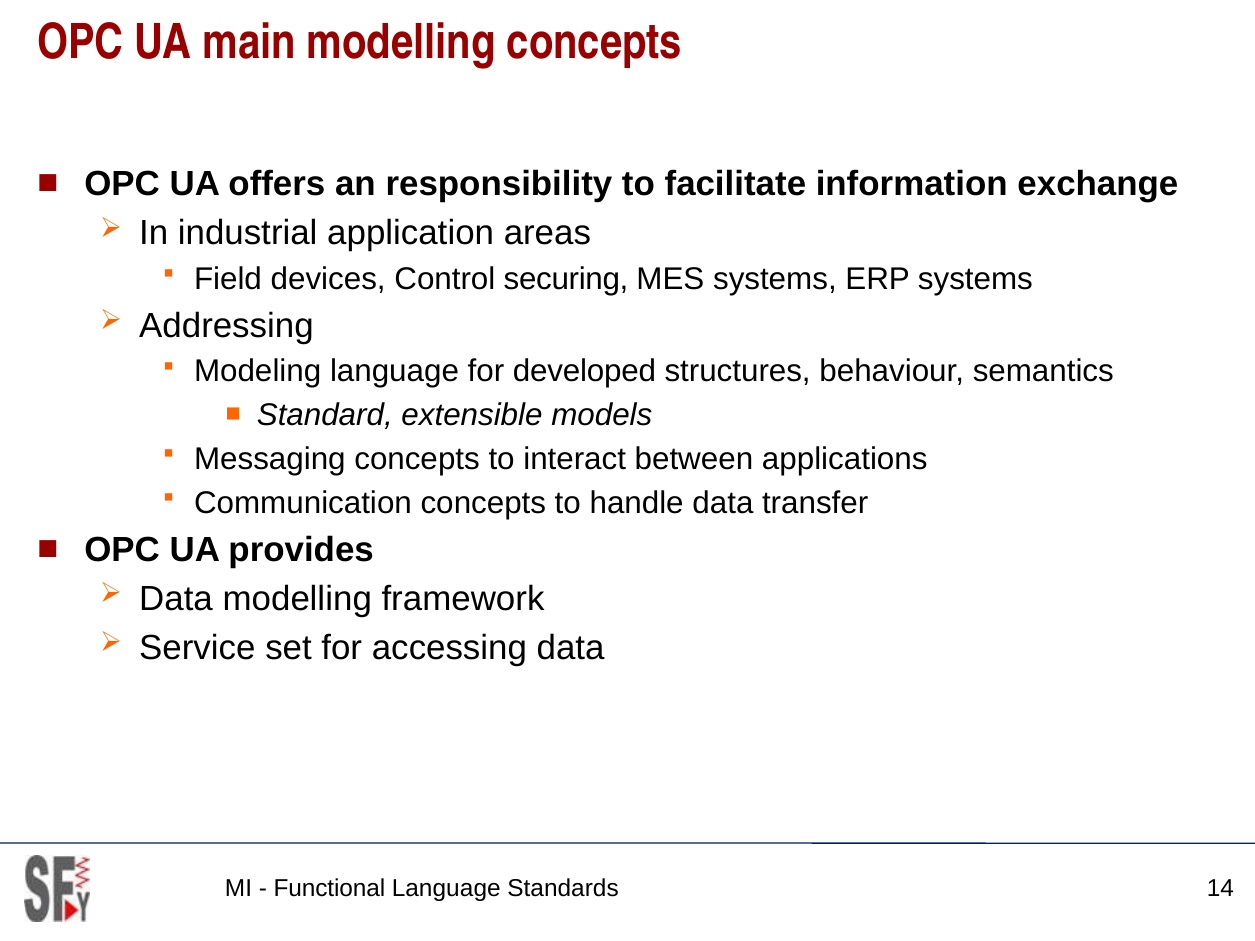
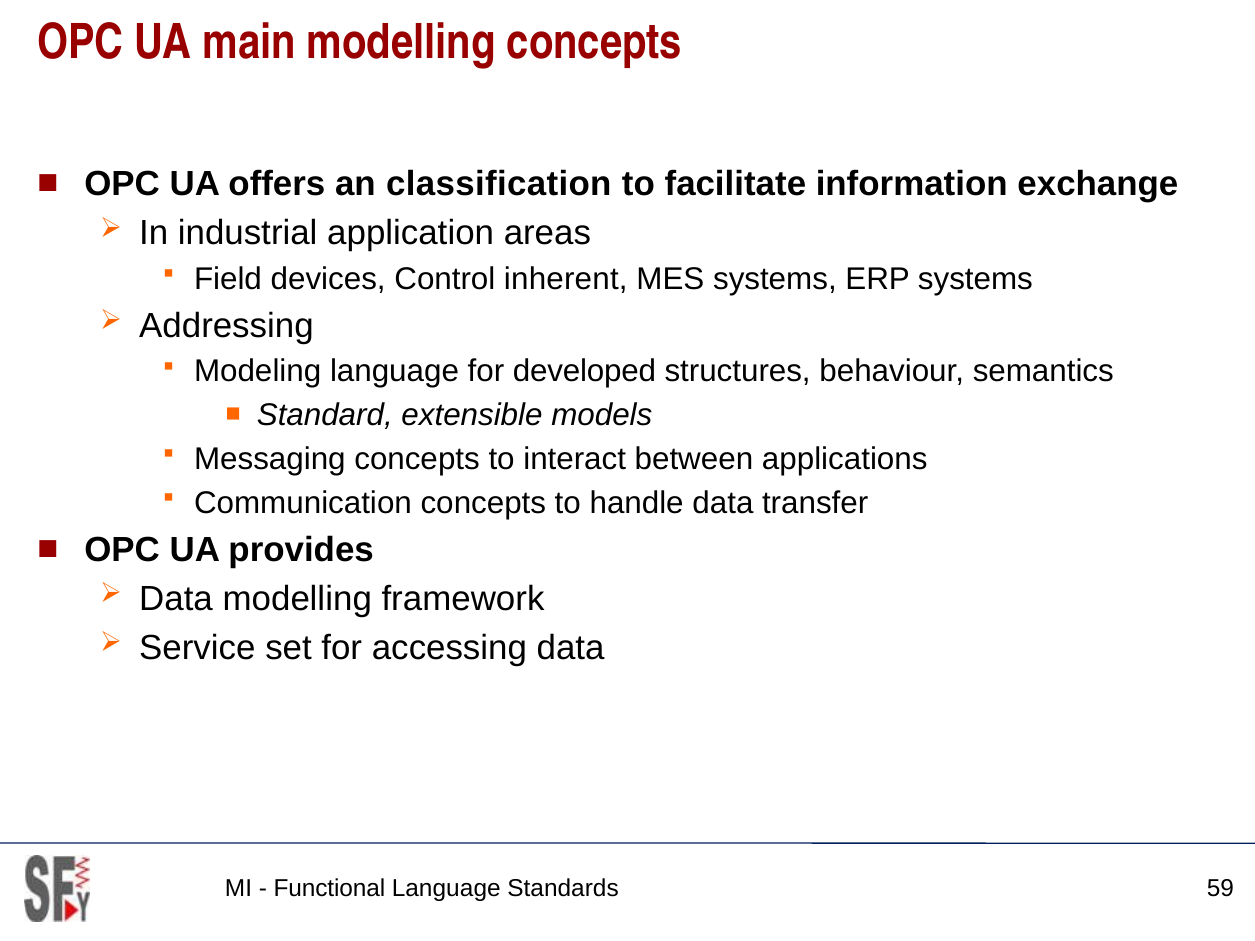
responsibility: responsibility -> classification
securing: securing -> inherent
14: 14 -> 59
